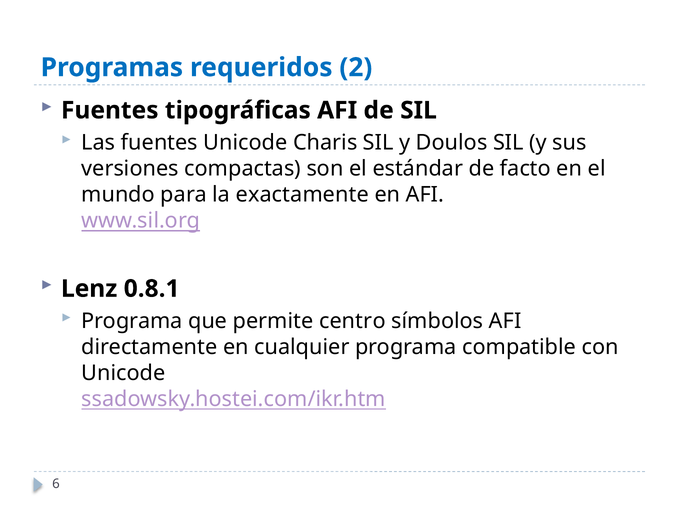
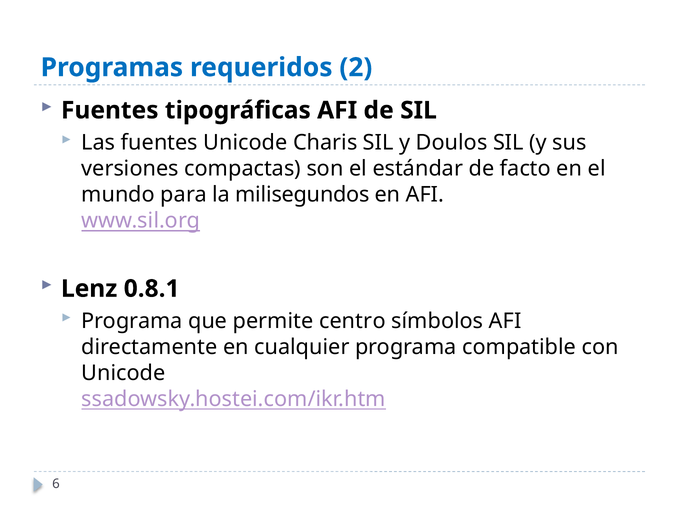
exactamente: exactamente -> milisegundos
